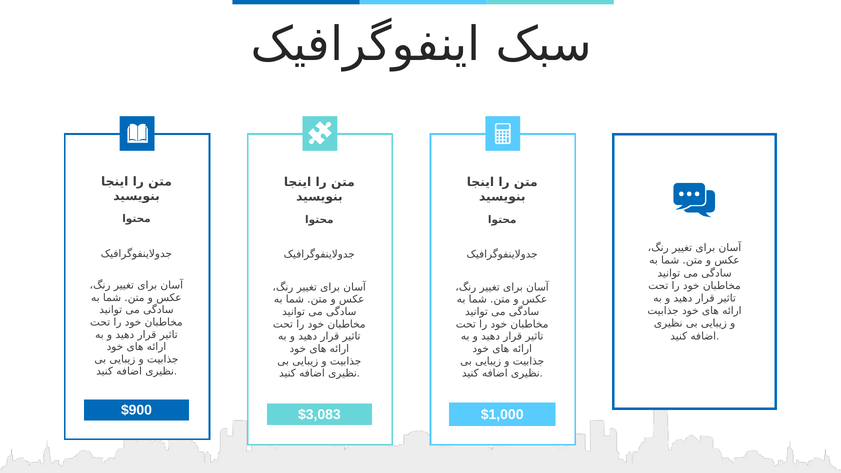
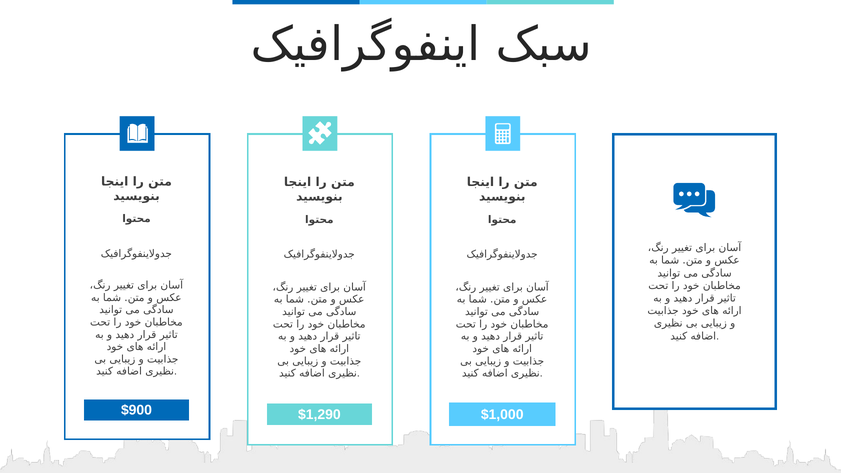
$3,083: $3,083 -> $1,290
